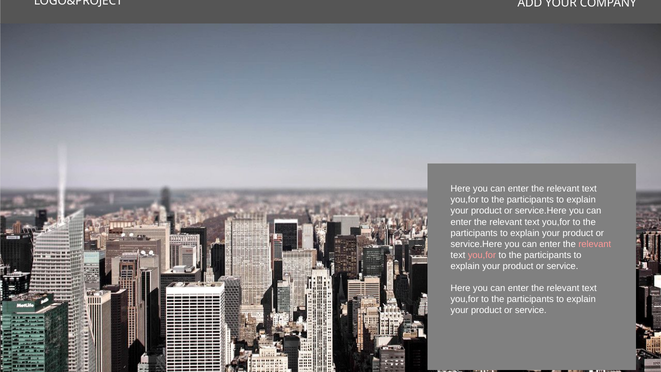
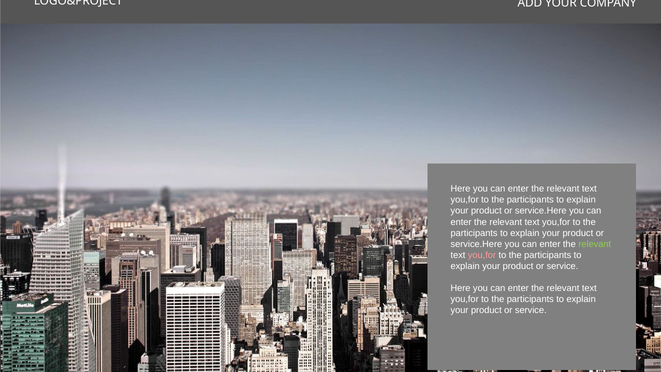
relevant at (595, 244) colour: pink -> light green
